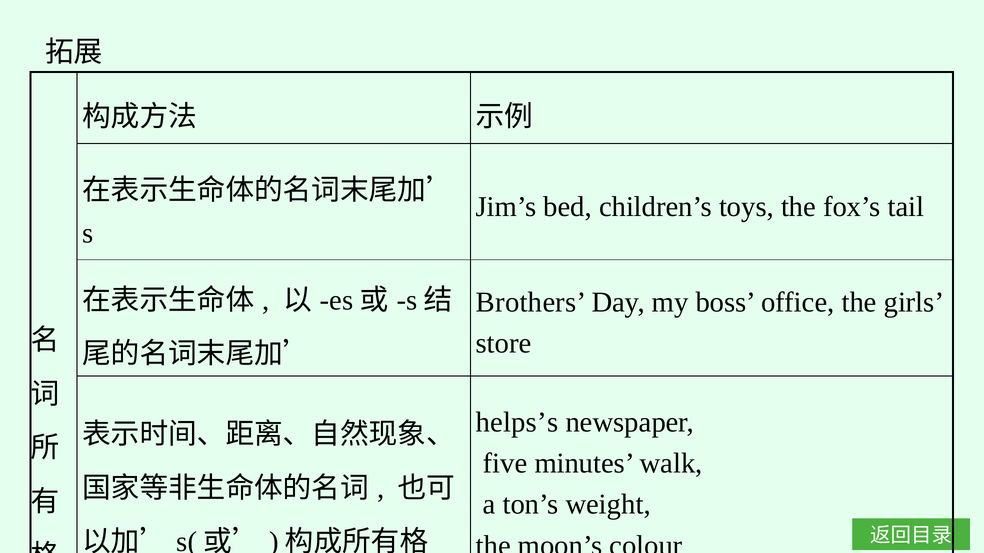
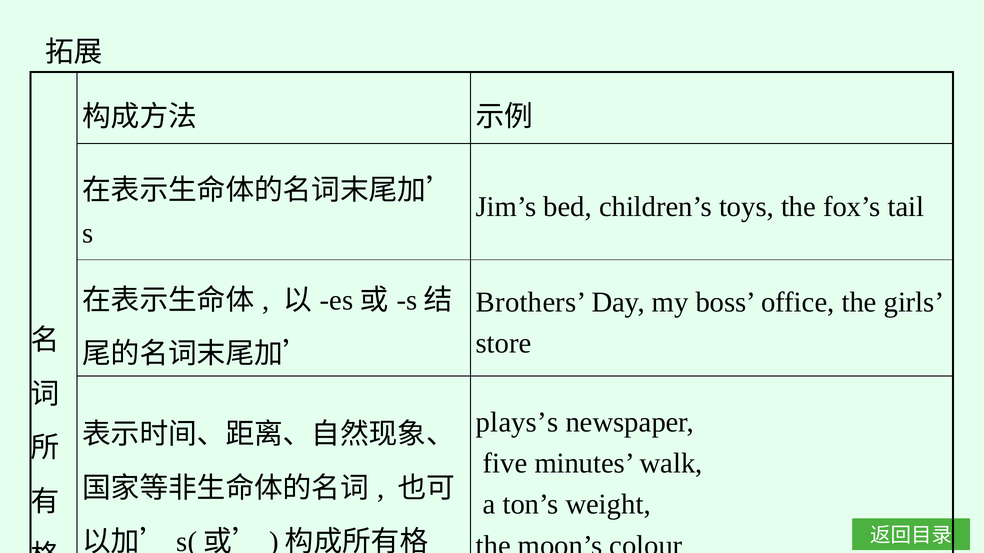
helps’s: helps’s -> plays’s
